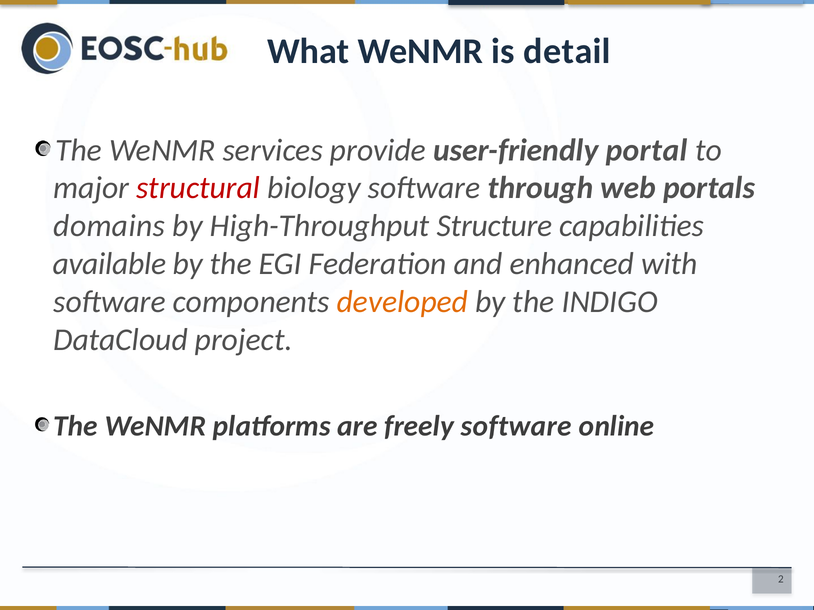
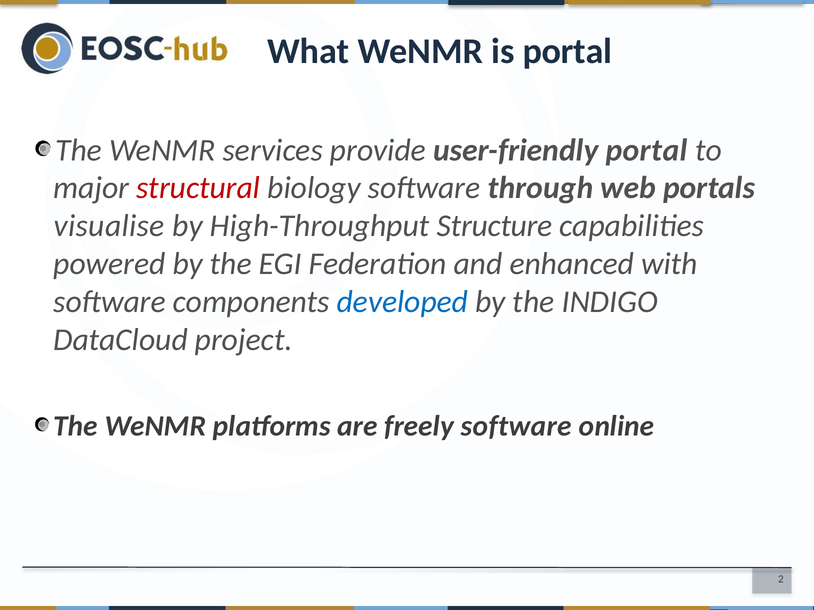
is detail: detail -> portal
domains: domains -> visualise
available: available -> powered
developed colour: orange -> blue
